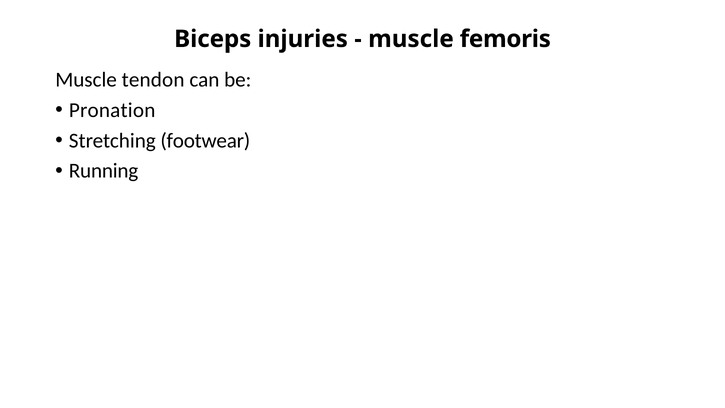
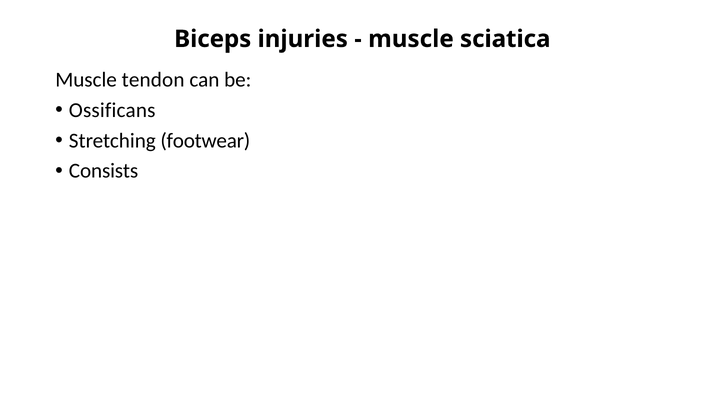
femoris: femoris -> sciatica
Pronation: Pronation -> Ossificans
Running: Running -> Consists
